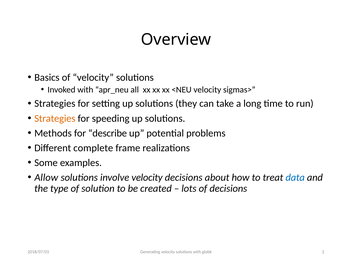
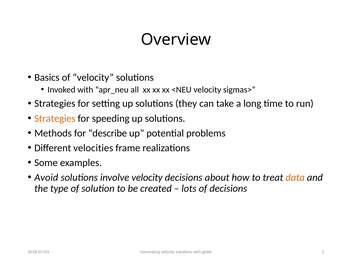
complete: complete -> velocities
Allow: Allow -> Avoid
data colour: blue -> orange
